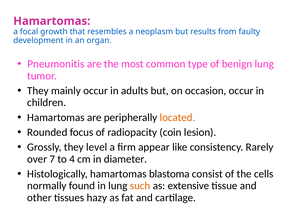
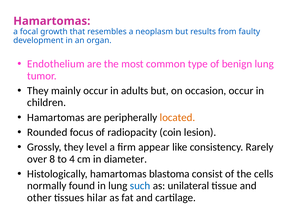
Pneumonitis: Pneumonitis -> Endothelium
7: 7 -> 8
such colour: orange -> blue
extensive: extensive -> unilateral
hazy: hazy -> hilar
